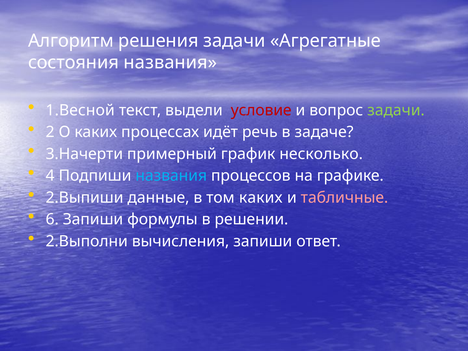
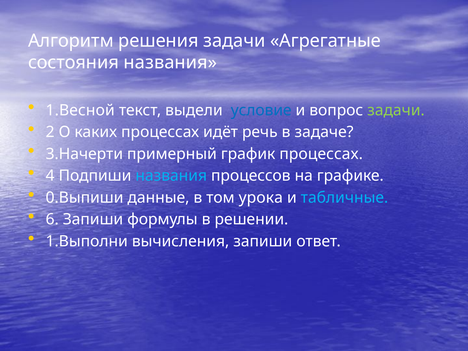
условие colour: red -> blue
график несколько: несколько -> процессах
2.Выпиши: 2.Выпиши -> 0.Выпиши
том каких: каких -> урока
табличные colour: pink -> light blue
2.Выполни: 2.Выполни -> 1.Выполни
